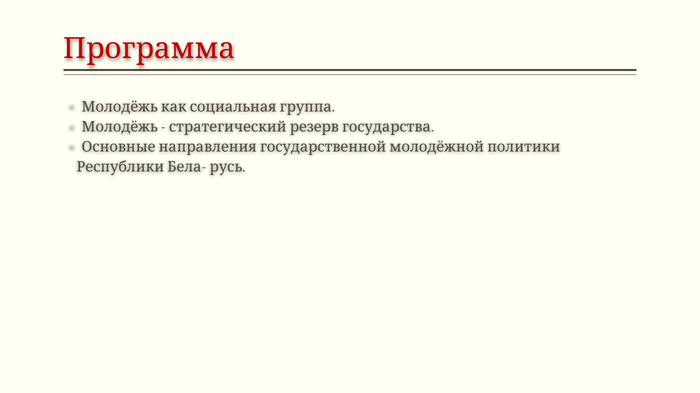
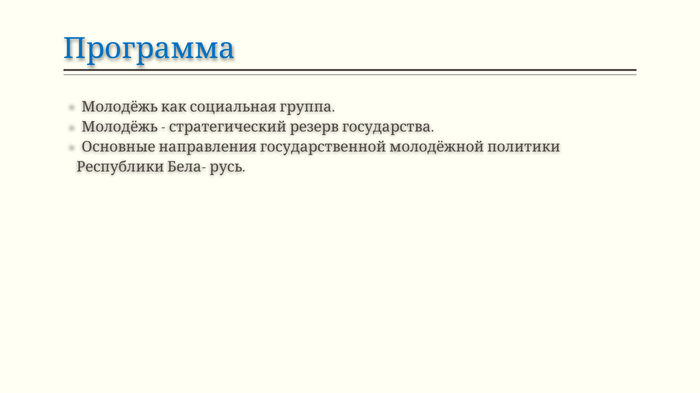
Программа colour: red -> blue
